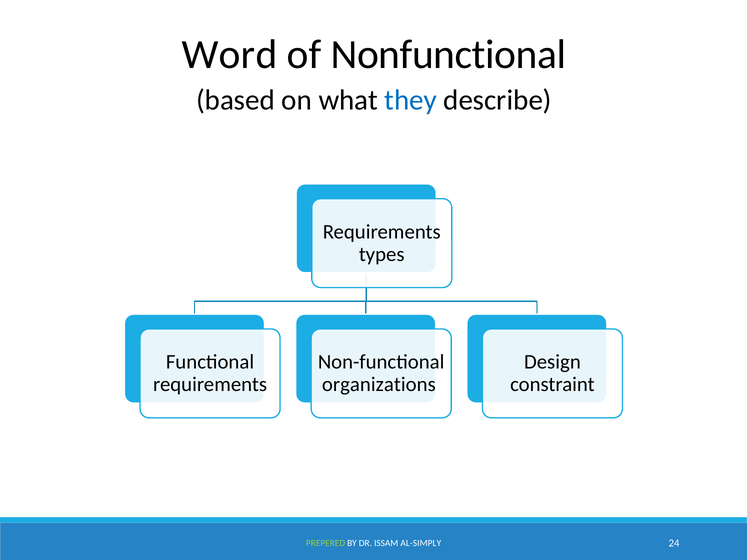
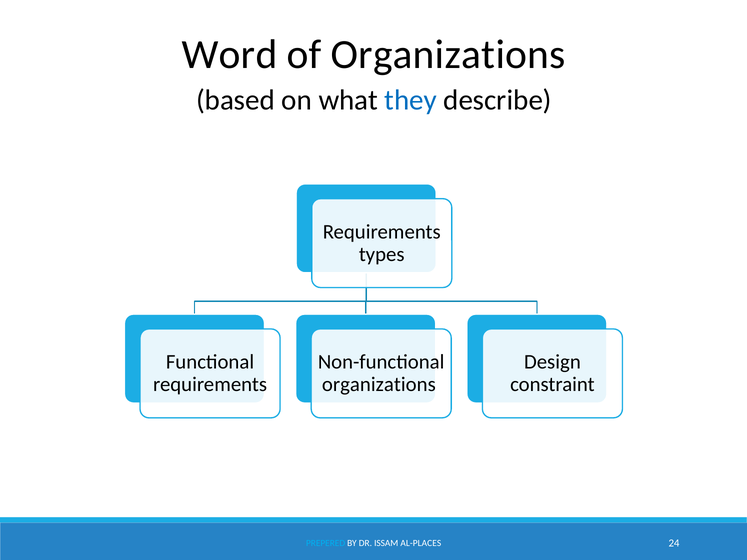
of Nonfunctional: Nonfunctional -> Organizations
PREPERED colour: light green -> light blue
AL-SIMPLY: AL-SIMPLY -> AL-PLACES
